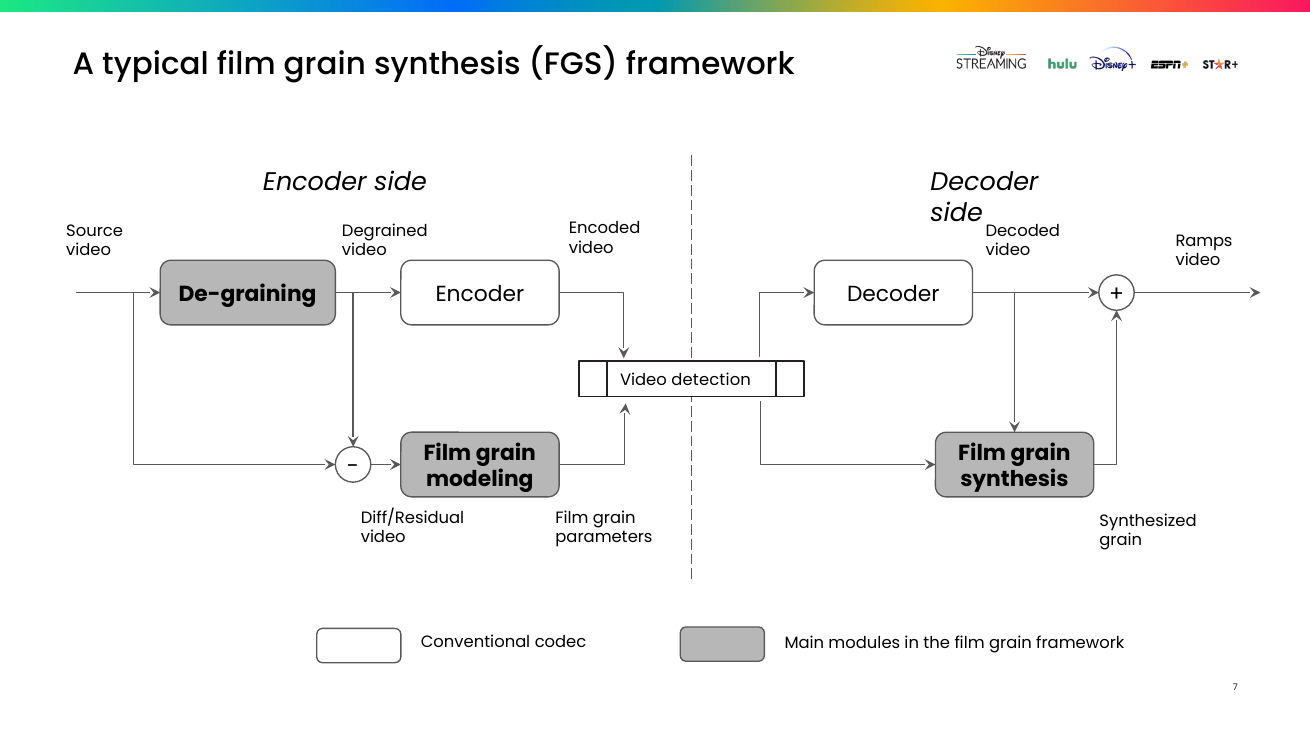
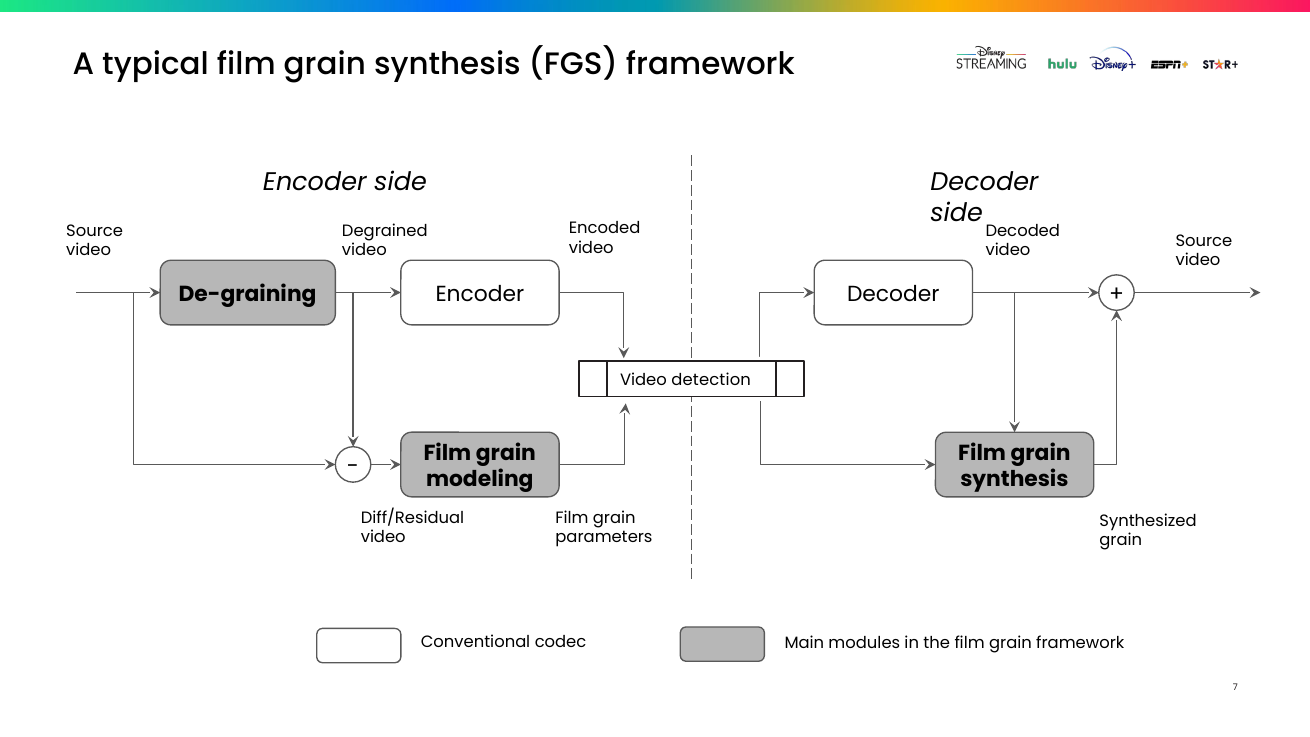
Ramps at (1204, 241): Ramps -> Source
